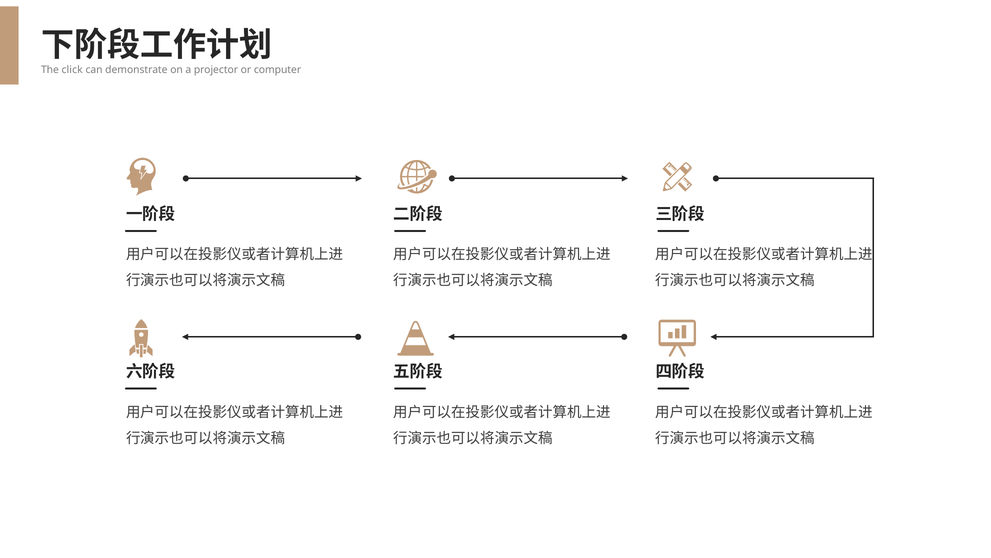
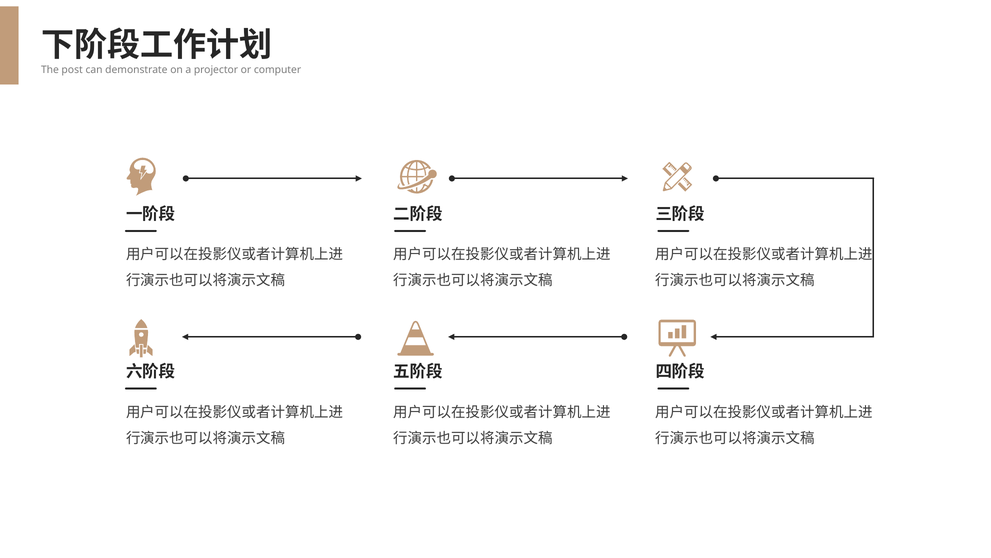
click: click -> post
